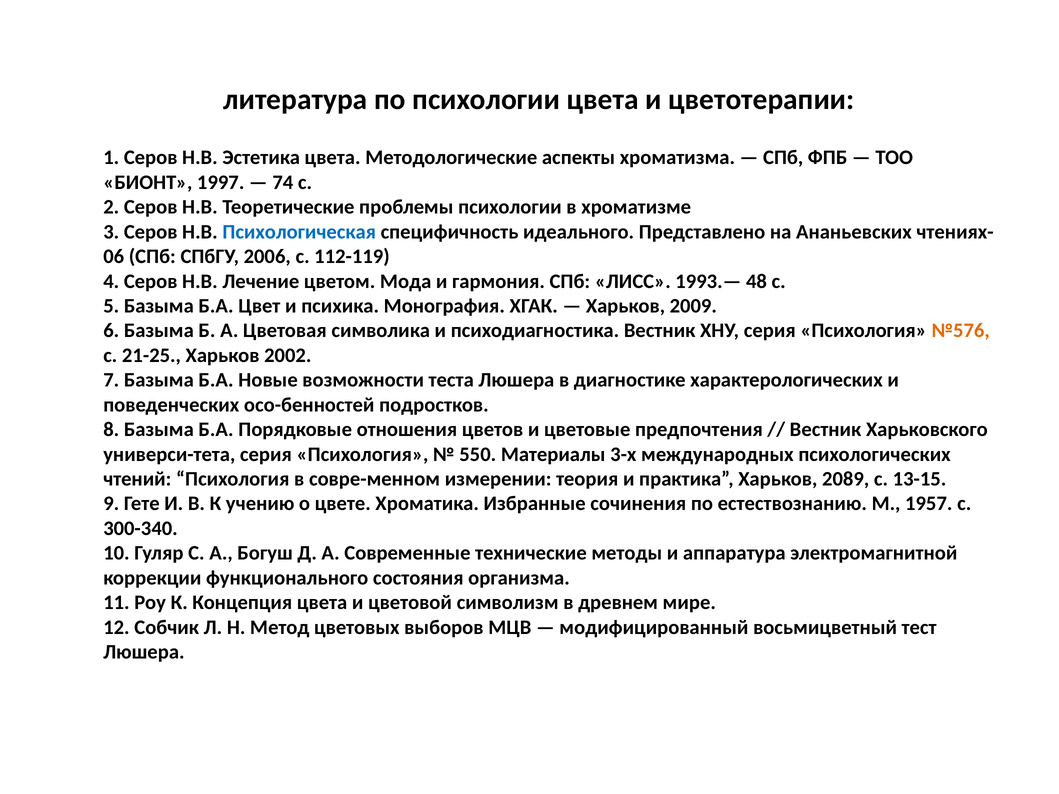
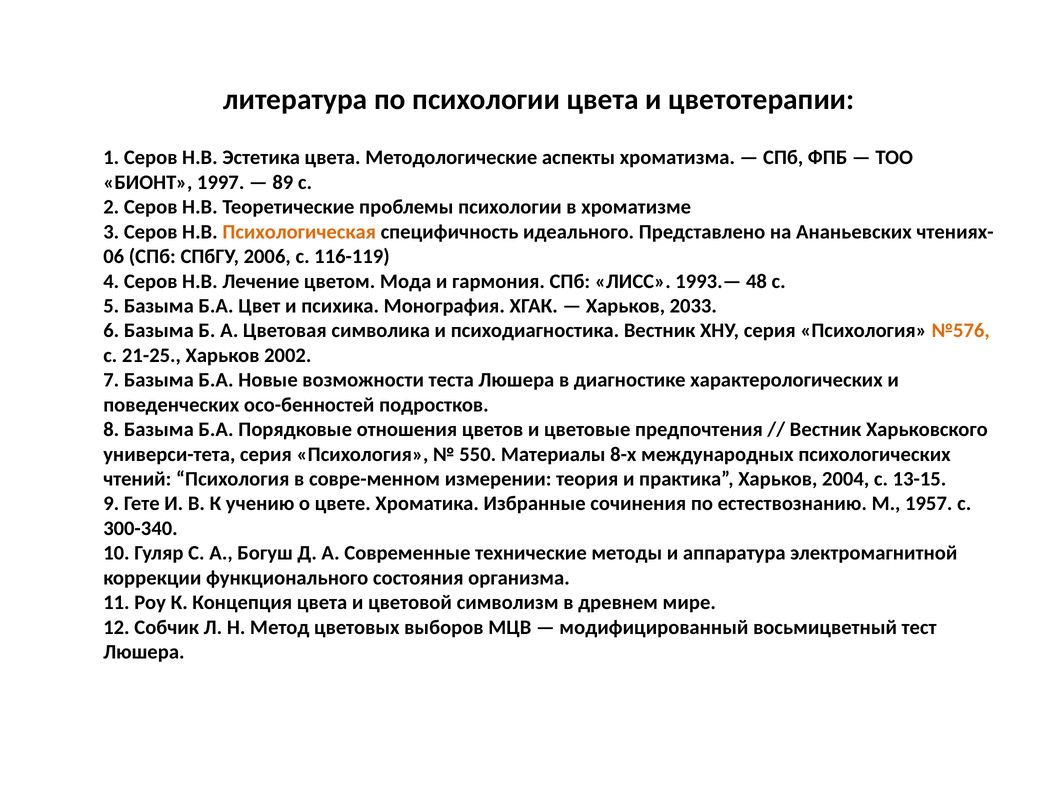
74: 74 -> 89
Психологическая colour: blue -> orange
112-119: 112-119 -> 116-119
2009: 2009 -> 2033
3-х: 3-х -> 8-х
2089: 2089 -> 2004
